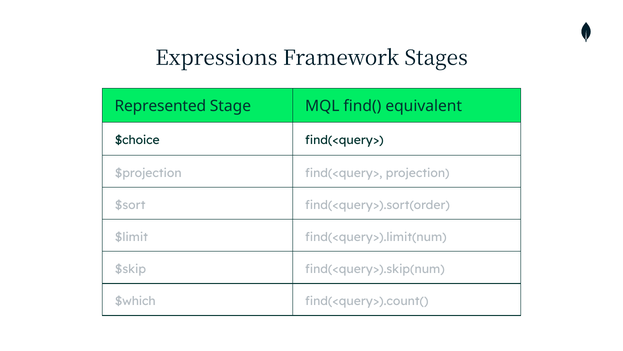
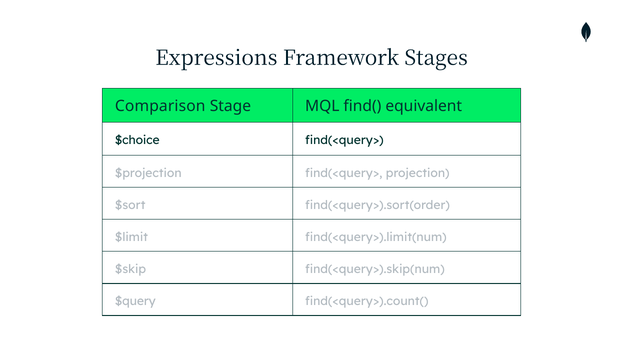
Represented: Represented -> Comparison
$which: $which -> $query
